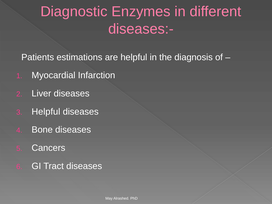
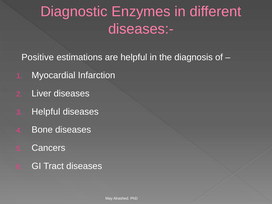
Patients: Patients -> Positive
